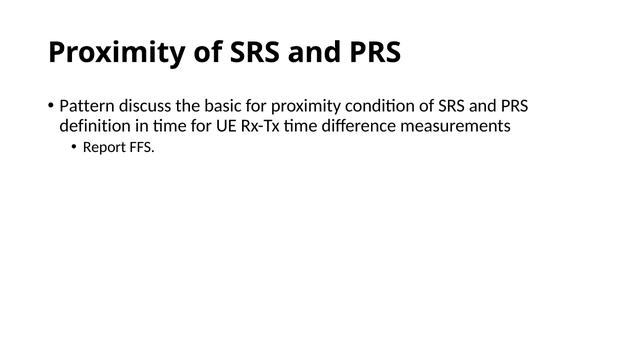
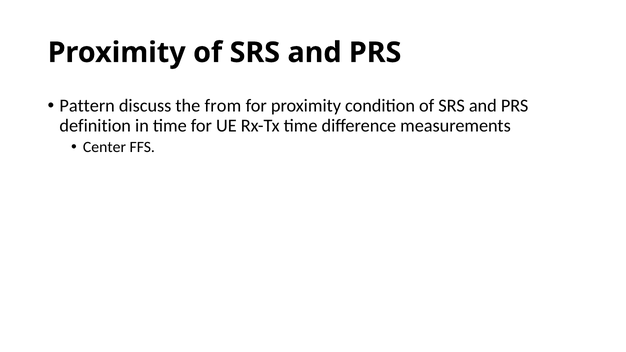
basic: basic -> from
Report: Report -> Center
